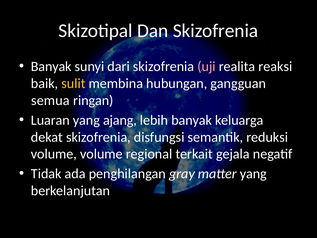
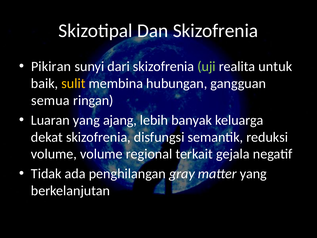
Banyak at (51, 67): Banyak -> Pikiran
uji colour: pink -> light green
reaksi: reaksi -> untuk
